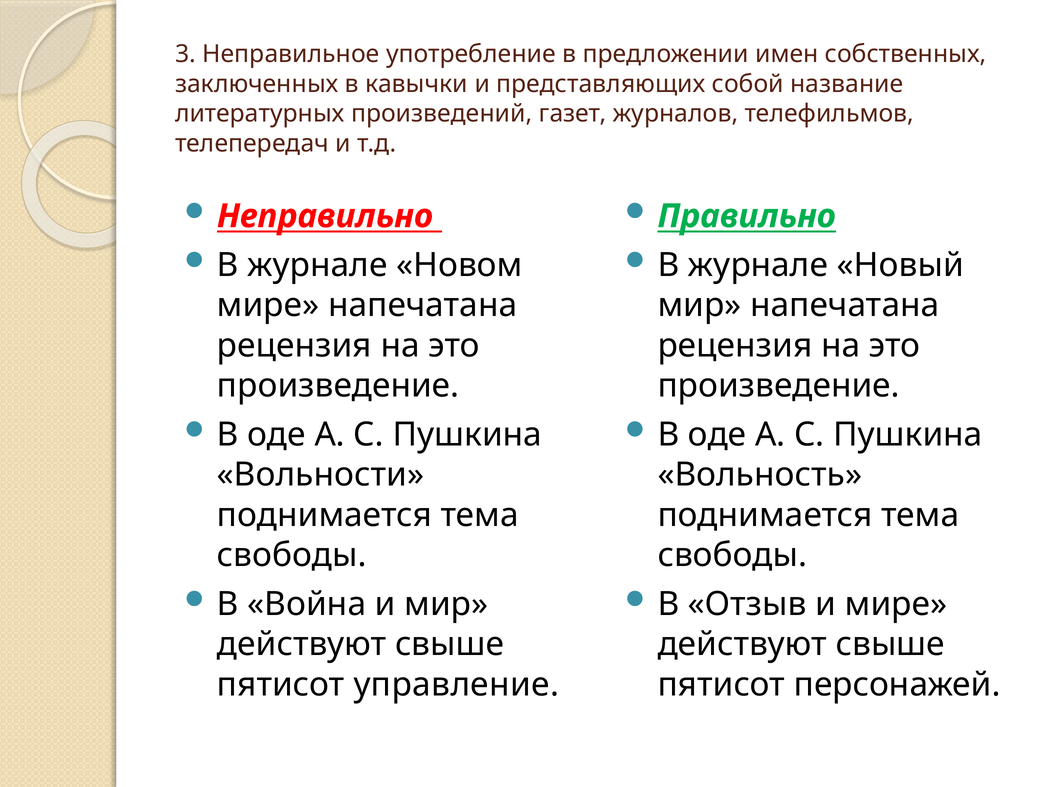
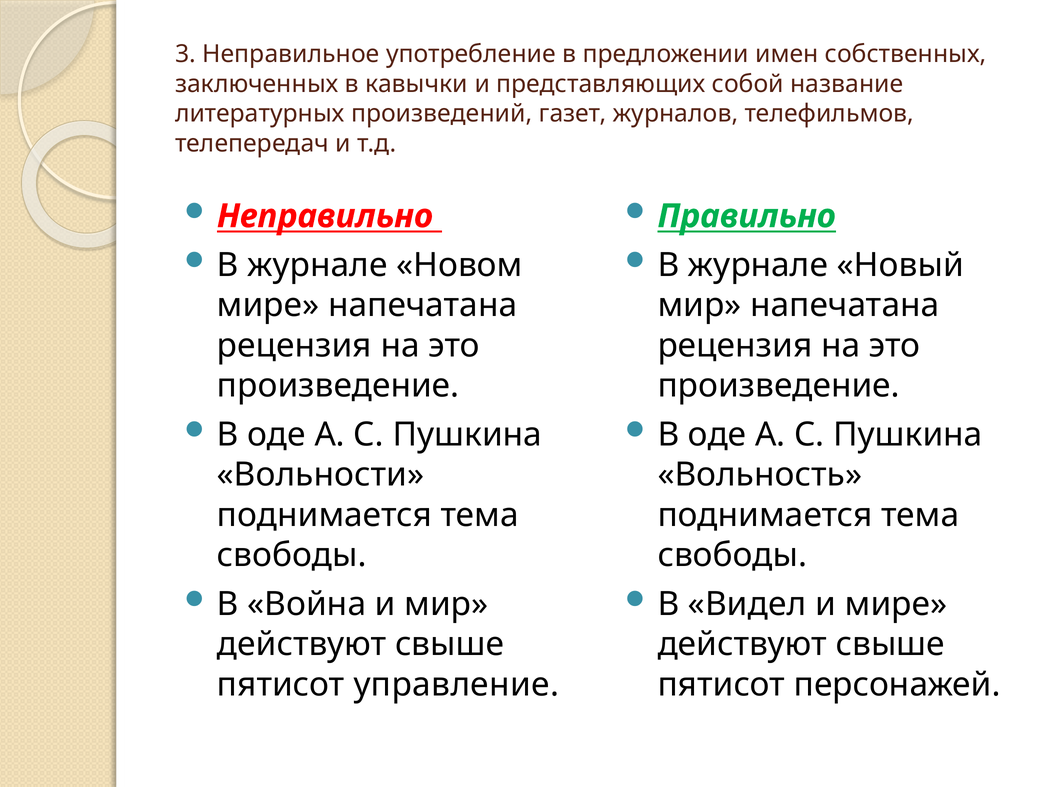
Отзыв: Отзыв -> Видел
